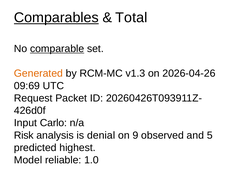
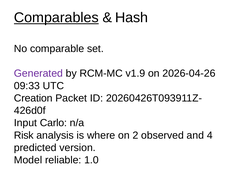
Total: Total -> Hash
comparable underline: present -> none
Generated colour: orange -> purple
v1.3: v1.3 -> v1.9
09:69: 09:69 -> 09:33
Request: Request -> Creation
denial: denial -> where
9: 9 -> 2
5: 5 -> 4
highest: highest -> version
